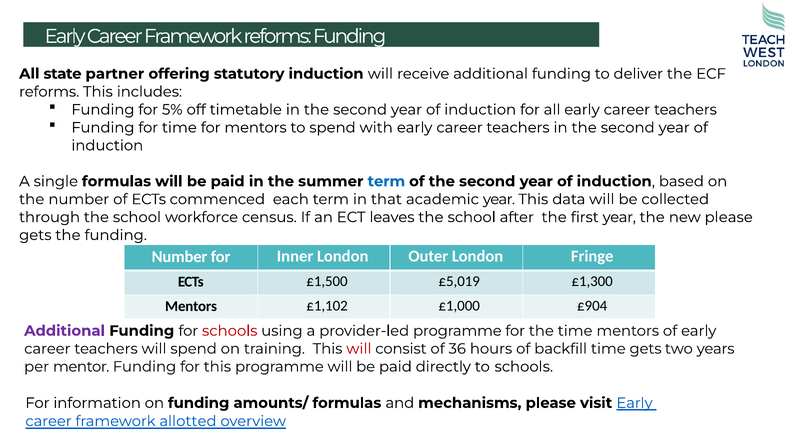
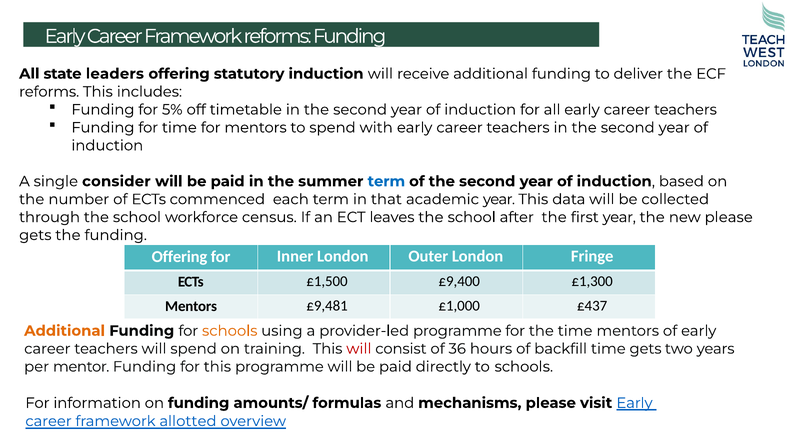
partner: partner -> leaders
single formulas: formulas -> consider
Number at (180, 257): Number -> Offering
£5,019: £5,019 -> £9,400
£1,102: £1,102 -> £9,481
£904: £904 -> £437
Additional at (65, 331) colour: purple -> orange
schools at (230, 331) colour: red -> orange
